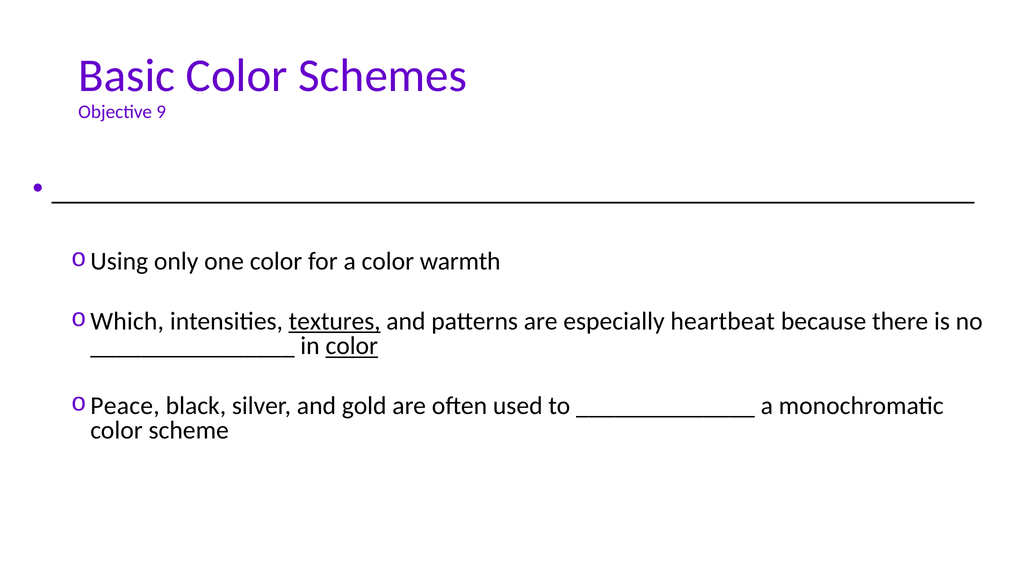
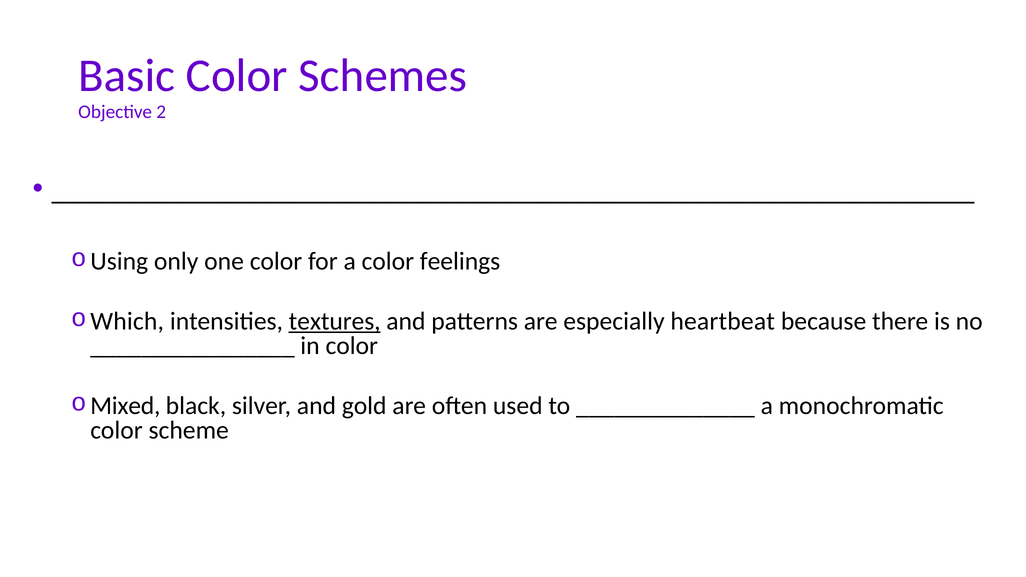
9: 9 -> 2
warmth: warmth -> feelings
color at (352, 346) underline: present -> none
Peace: Peace -> Mixed
